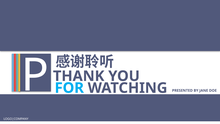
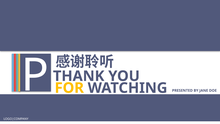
FOR colour: light blue -> yellow
